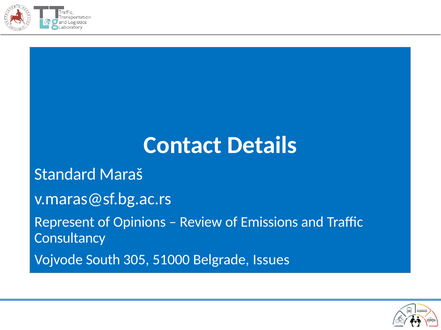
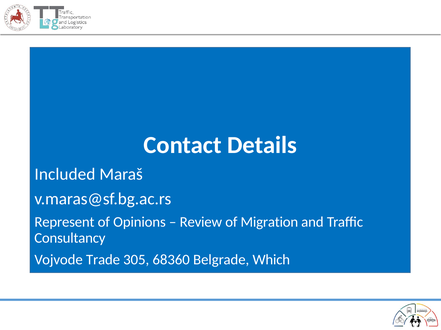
Standard: Standard -> Included
Emissions: Emissions -> Migration
South: South -> Trade
51000: 51000 -> 68360
Issues: Issues -> Which
